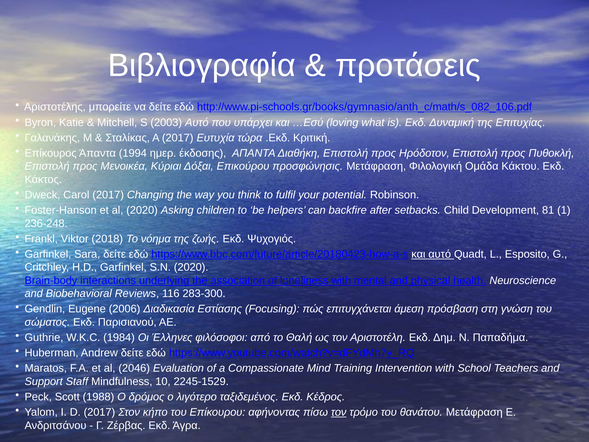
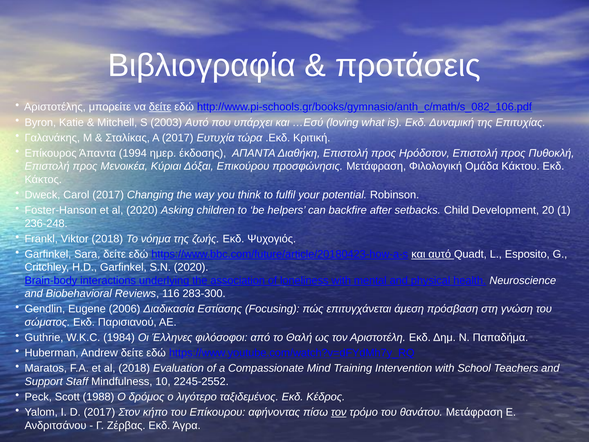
δείτε at (160, 107) underline: none -> present
81: 81 -> 20
al 2046: 2046 -> 2018
2245-1529: 2245-1529 -> 2245-2552
